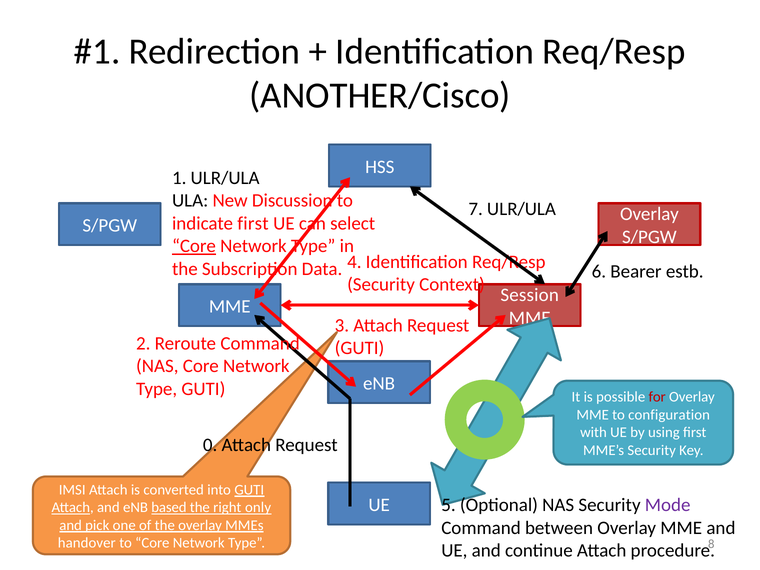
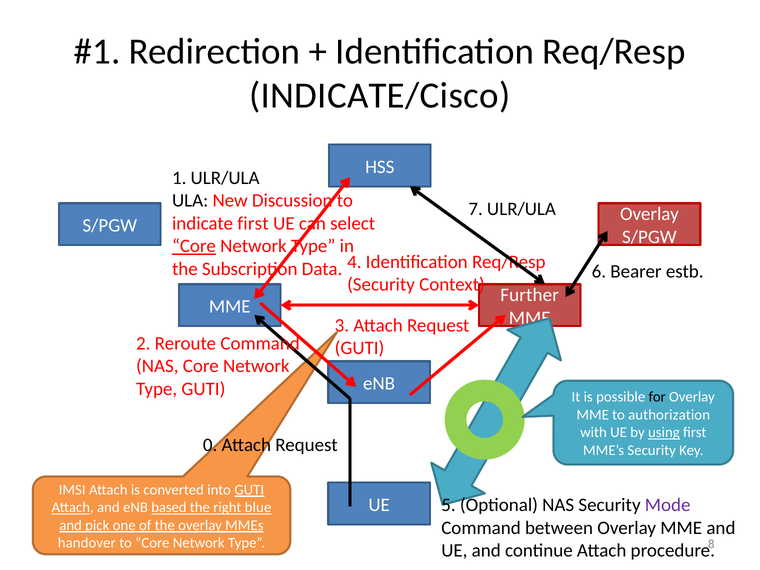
ANOTHER/Cisco: ANOTHER/Cisco -> INDICATE/Cisco
Session: Session -> Further
for colour: red -> black
configuration: configuration -> authorization
using underline: none -> present
only: only -> blue
